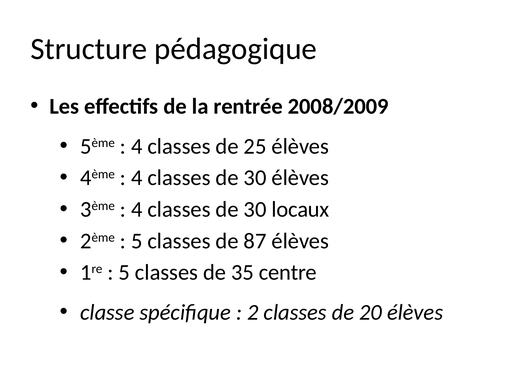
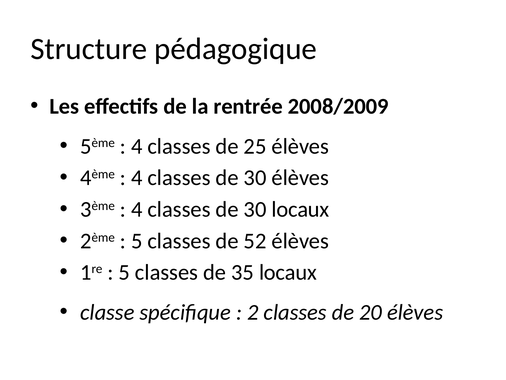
87: 87 -> 52
35 centre: centre -> locaux
